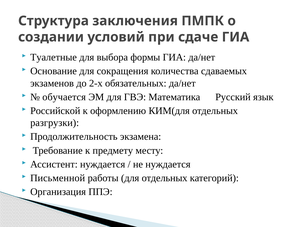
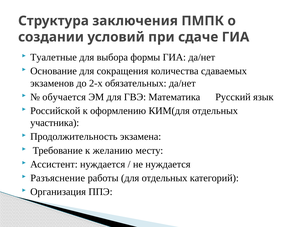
разгрузки: разгрузки -> участника
предмету: предмету -> желанию
Письменной: Письменной -> Разъяснение
